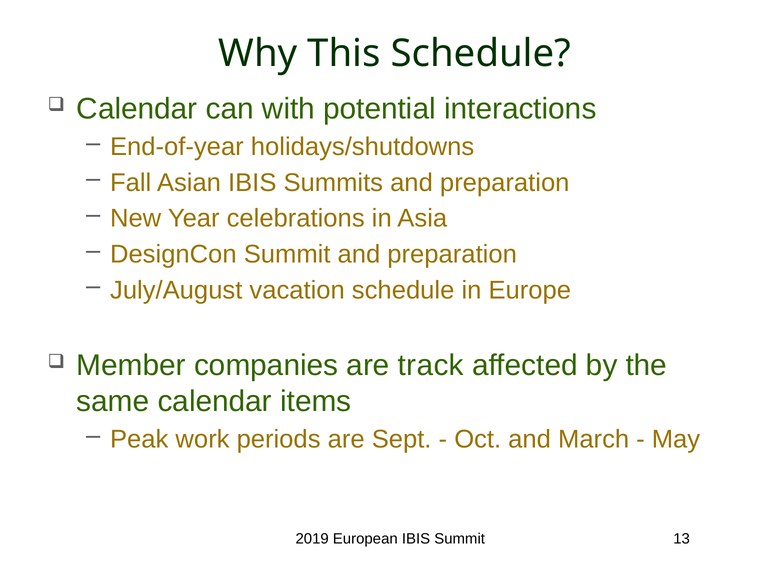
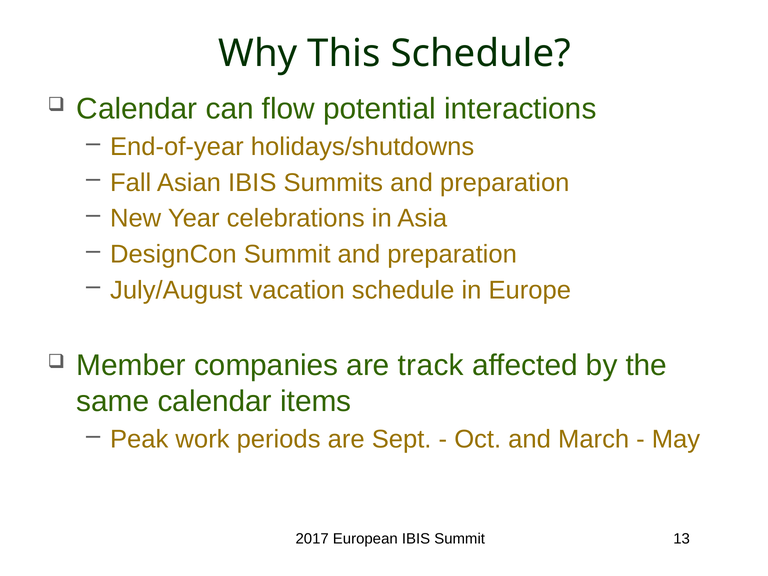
with: with -> flow
2019: 2019 -> 2017
